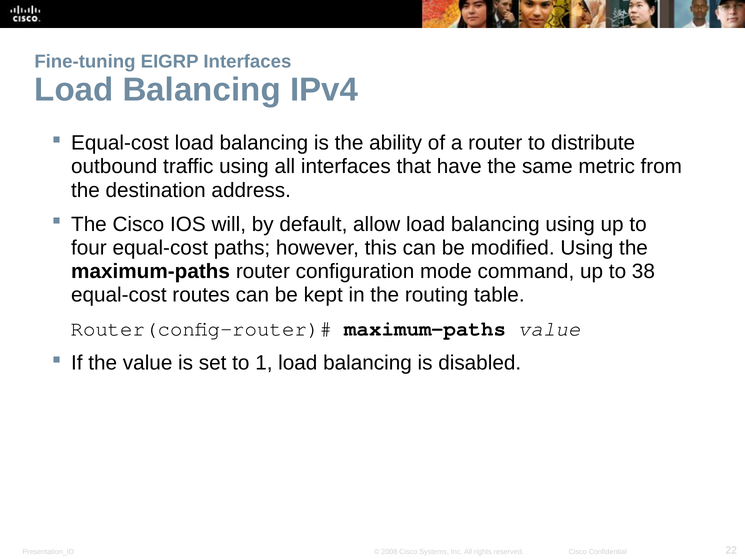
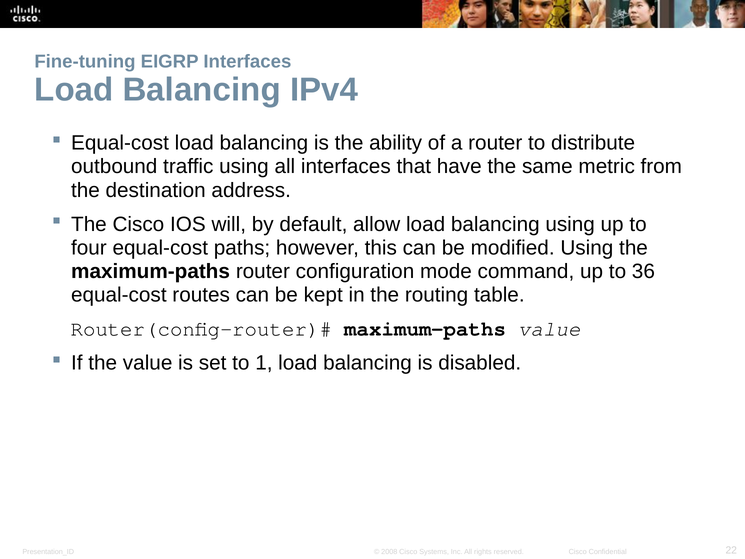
38: 38 -> 36
